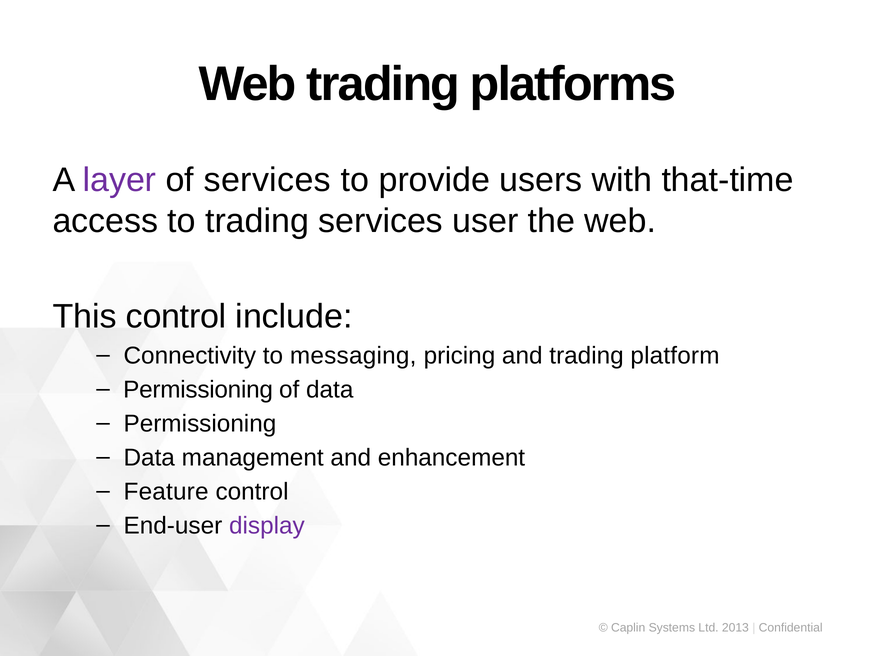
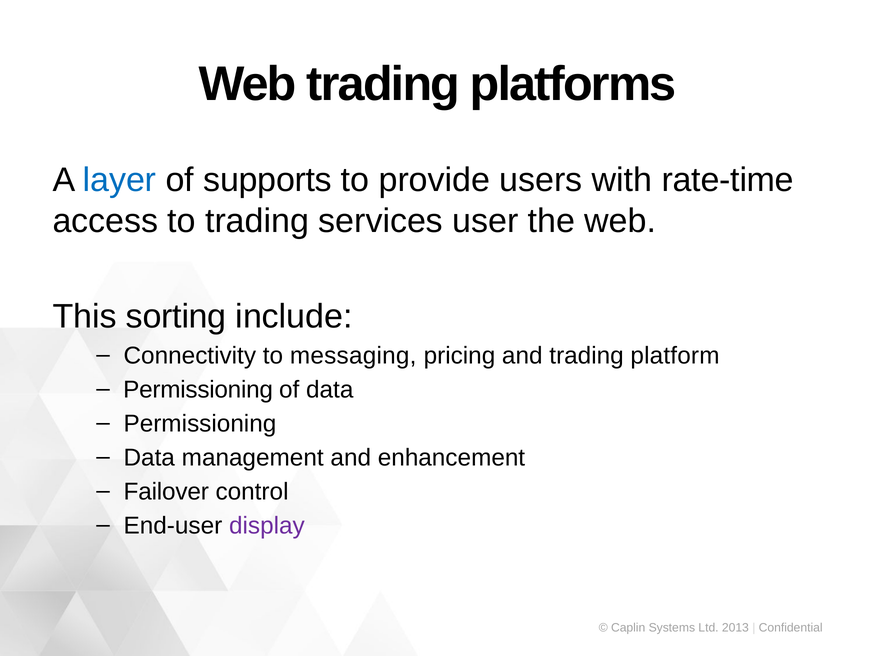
layer colour: purple -> blue
of services: services -> supports
that-time: that-time -> rate-time
This control: control -> sorting
Feature: Feature -> Failover
